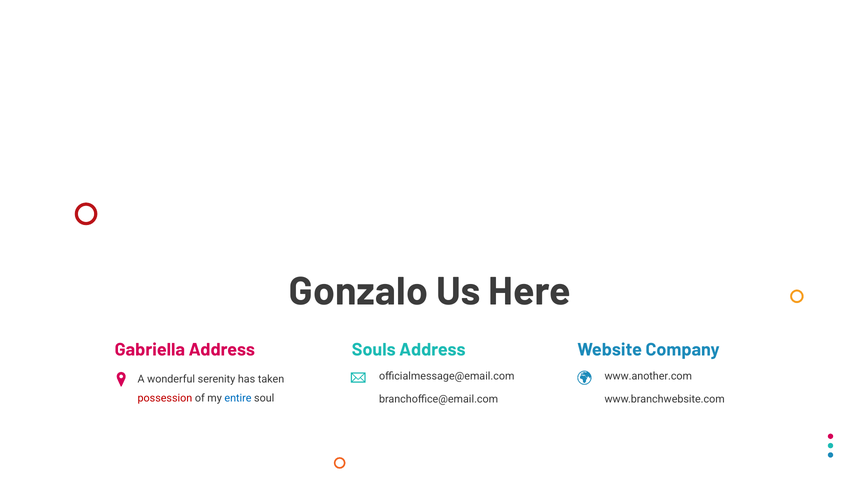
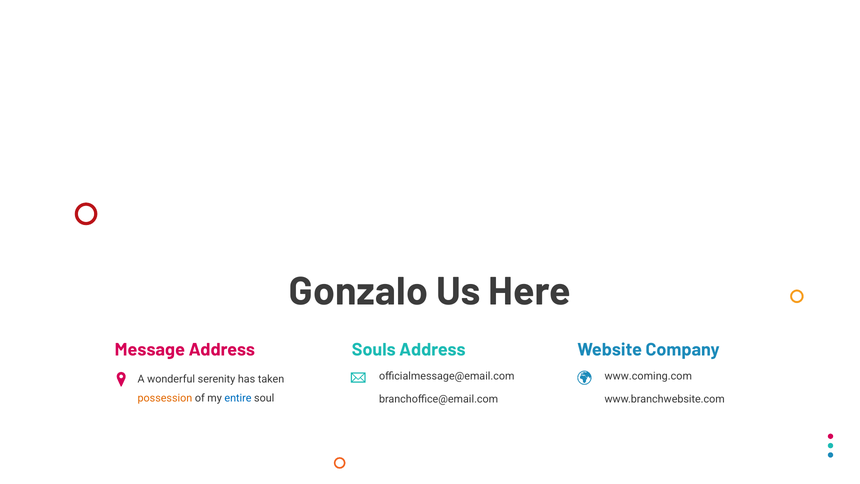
Gabriella: Gabriella -> Message
www.another.com: www.another.com -> www.coming.com
possession colour: red -> orange
